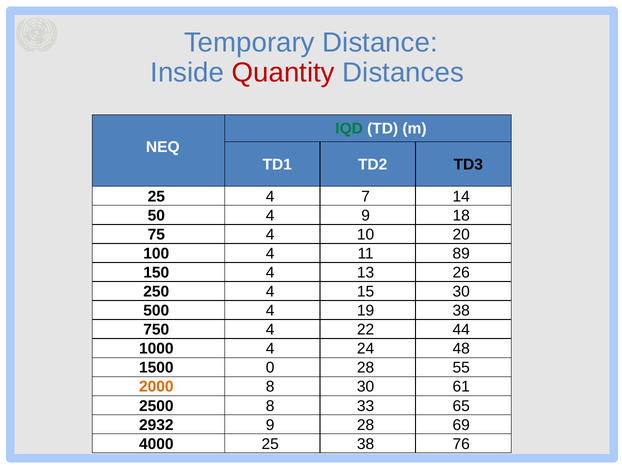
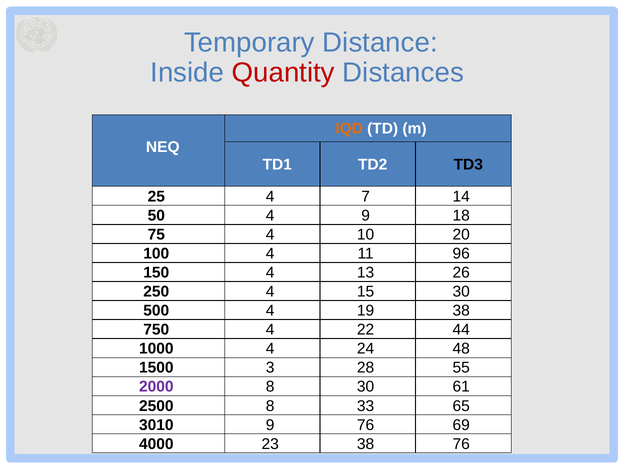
IQD colour: green -> orange
89: 89 -> 96
0: 0 -> 3
2000 colour: orange -> purple
2932: 2932 -> 3010
9 28: 28 -> 76
4000 25: 25 -> 23
